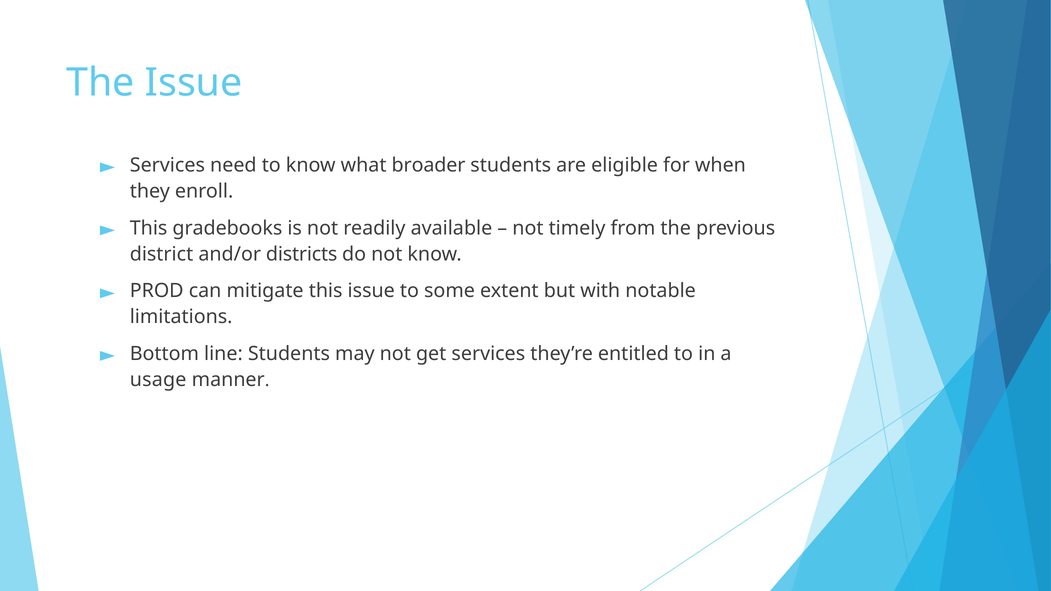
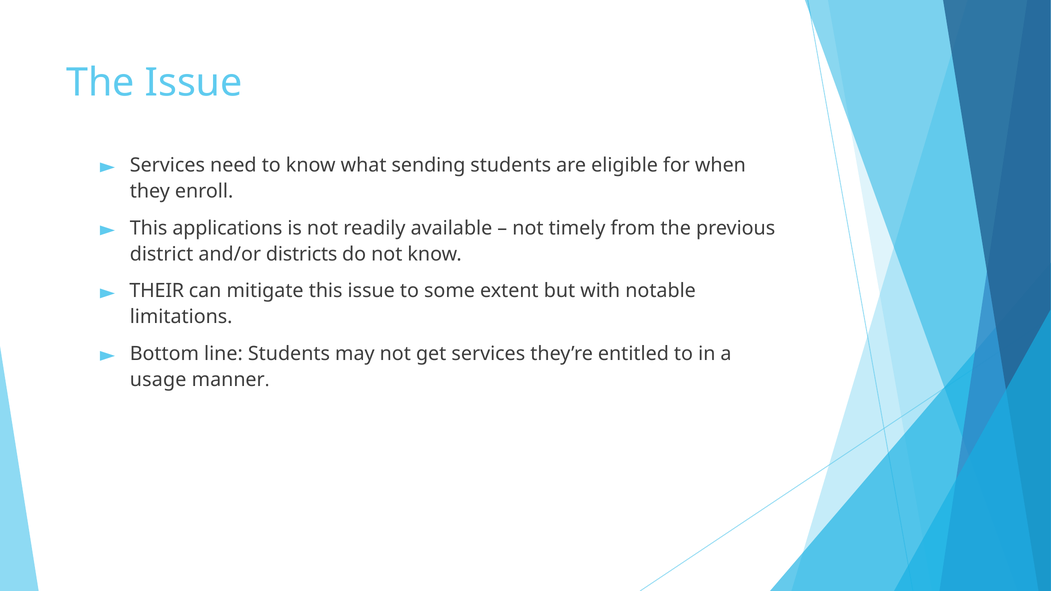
broader: broader -> sending
gradebooks: gradebooks -> applications
PROD: PROD -> THEIR
